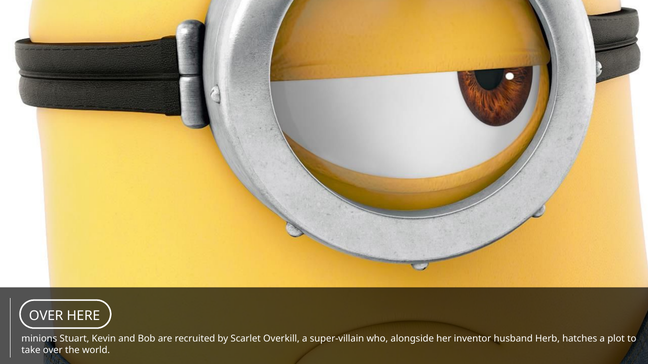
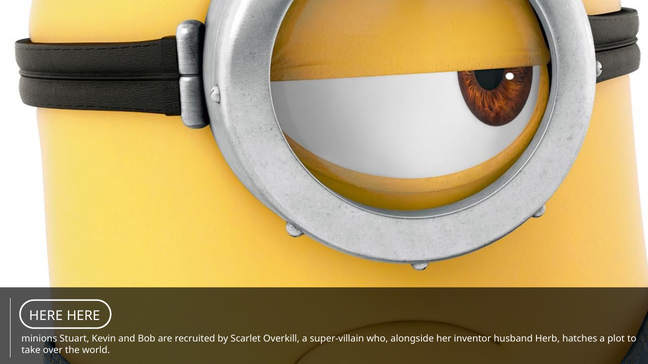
OVER at (46, 316): OVER -> HERE
